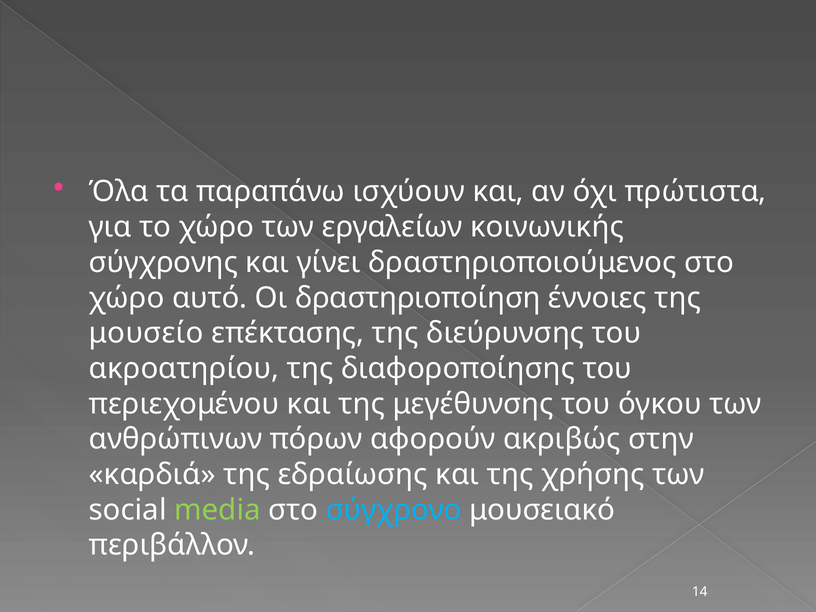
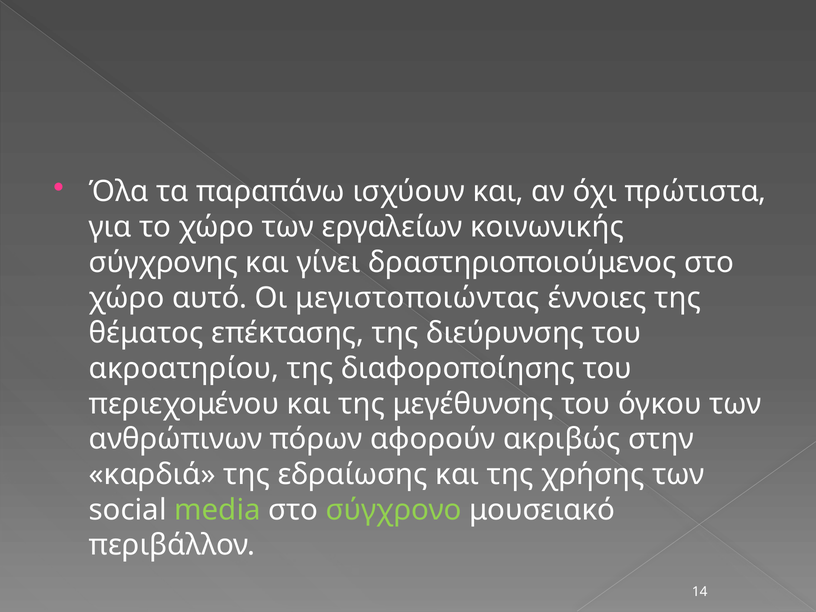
δραστηριοποίηση: δραστηριοποίηση -> μεγιστοποιώντας
μουσείο: μουσείο -> θέματος
σύγχρονο colour: light blue -> light green
